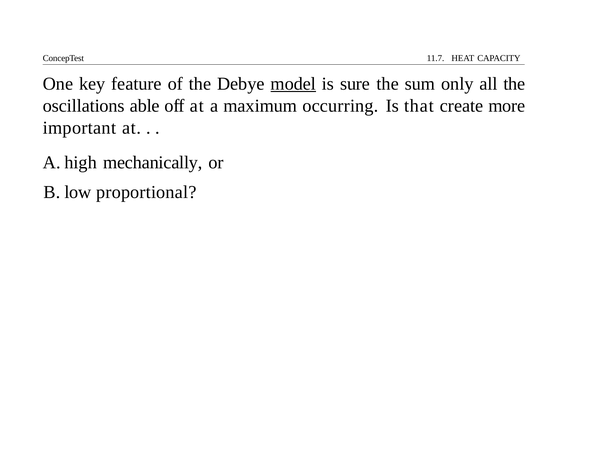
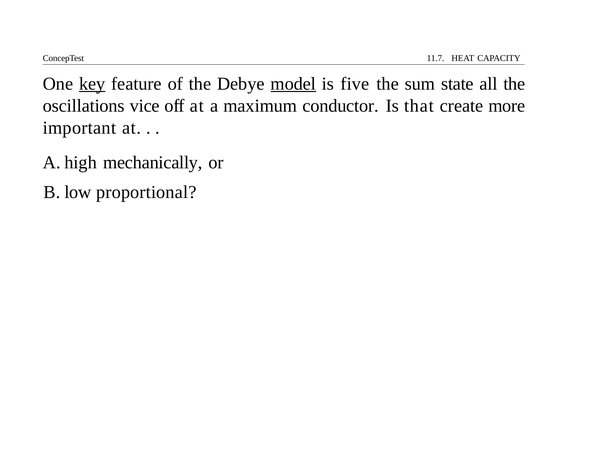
key underline: none -> present
sure: sure -> five
only: only -> state
able: able -> vice
occurring: occurring -> conductor
